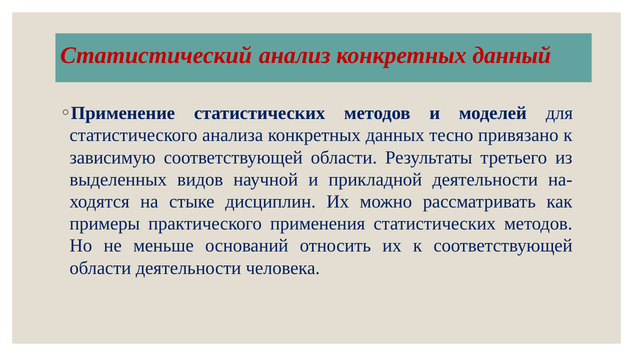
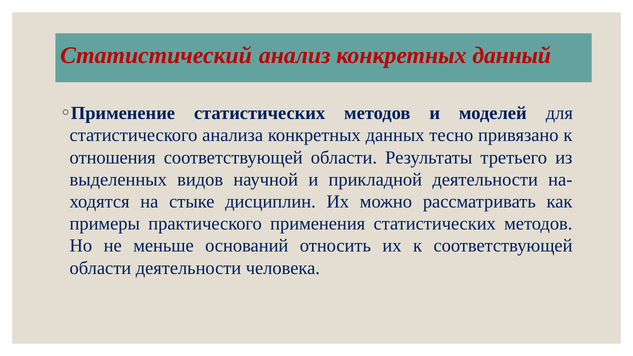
зависимую: зависимую -> отношения
